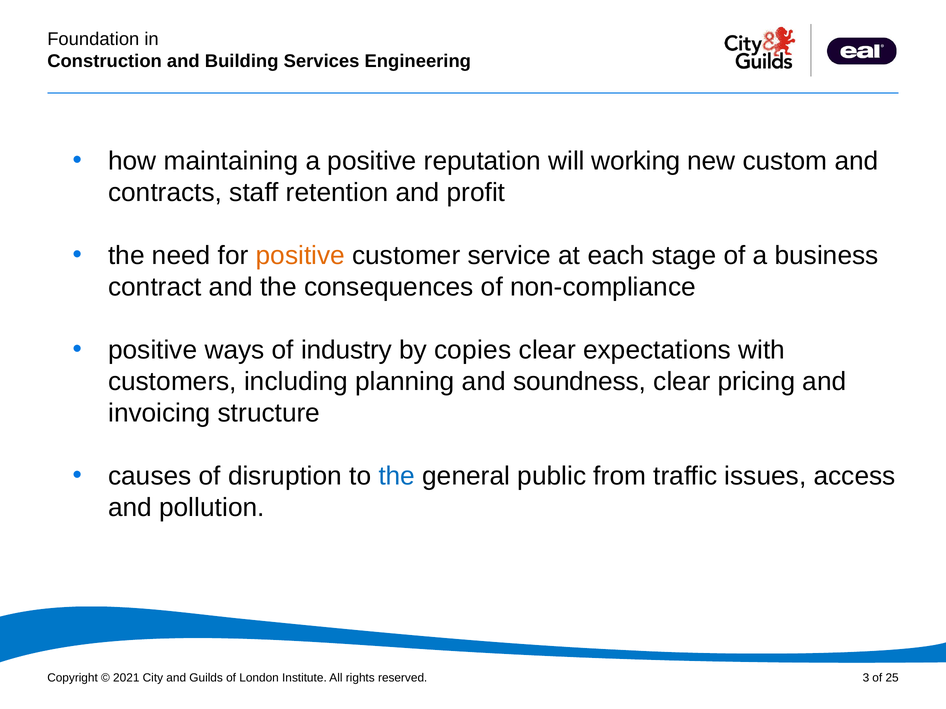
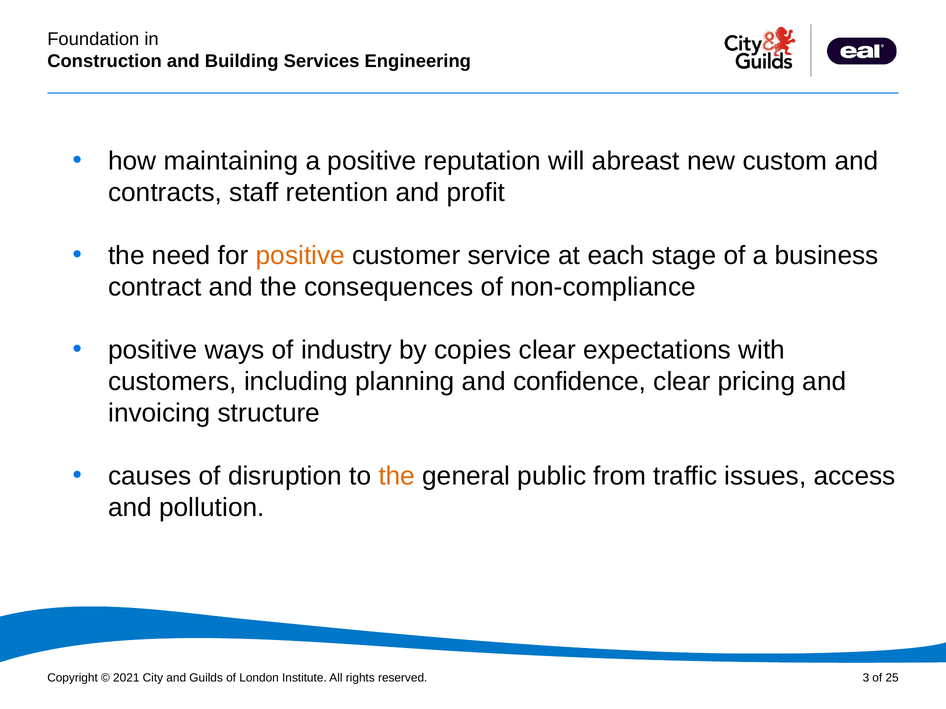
working: working -> abreast
soundness: soundness -> confidence
the at (397, 476) colour: blue -> orange
